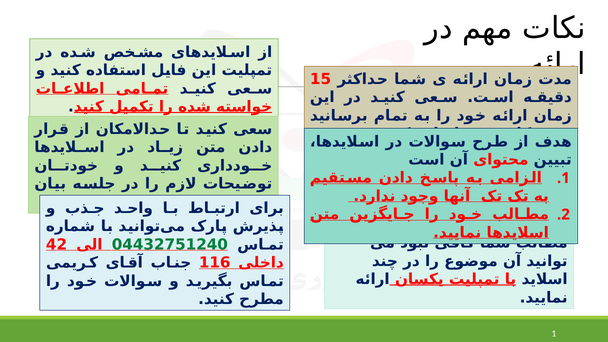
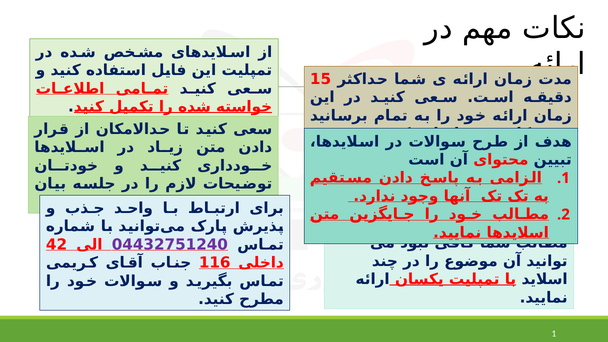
04432751240 colour: green -> purple
